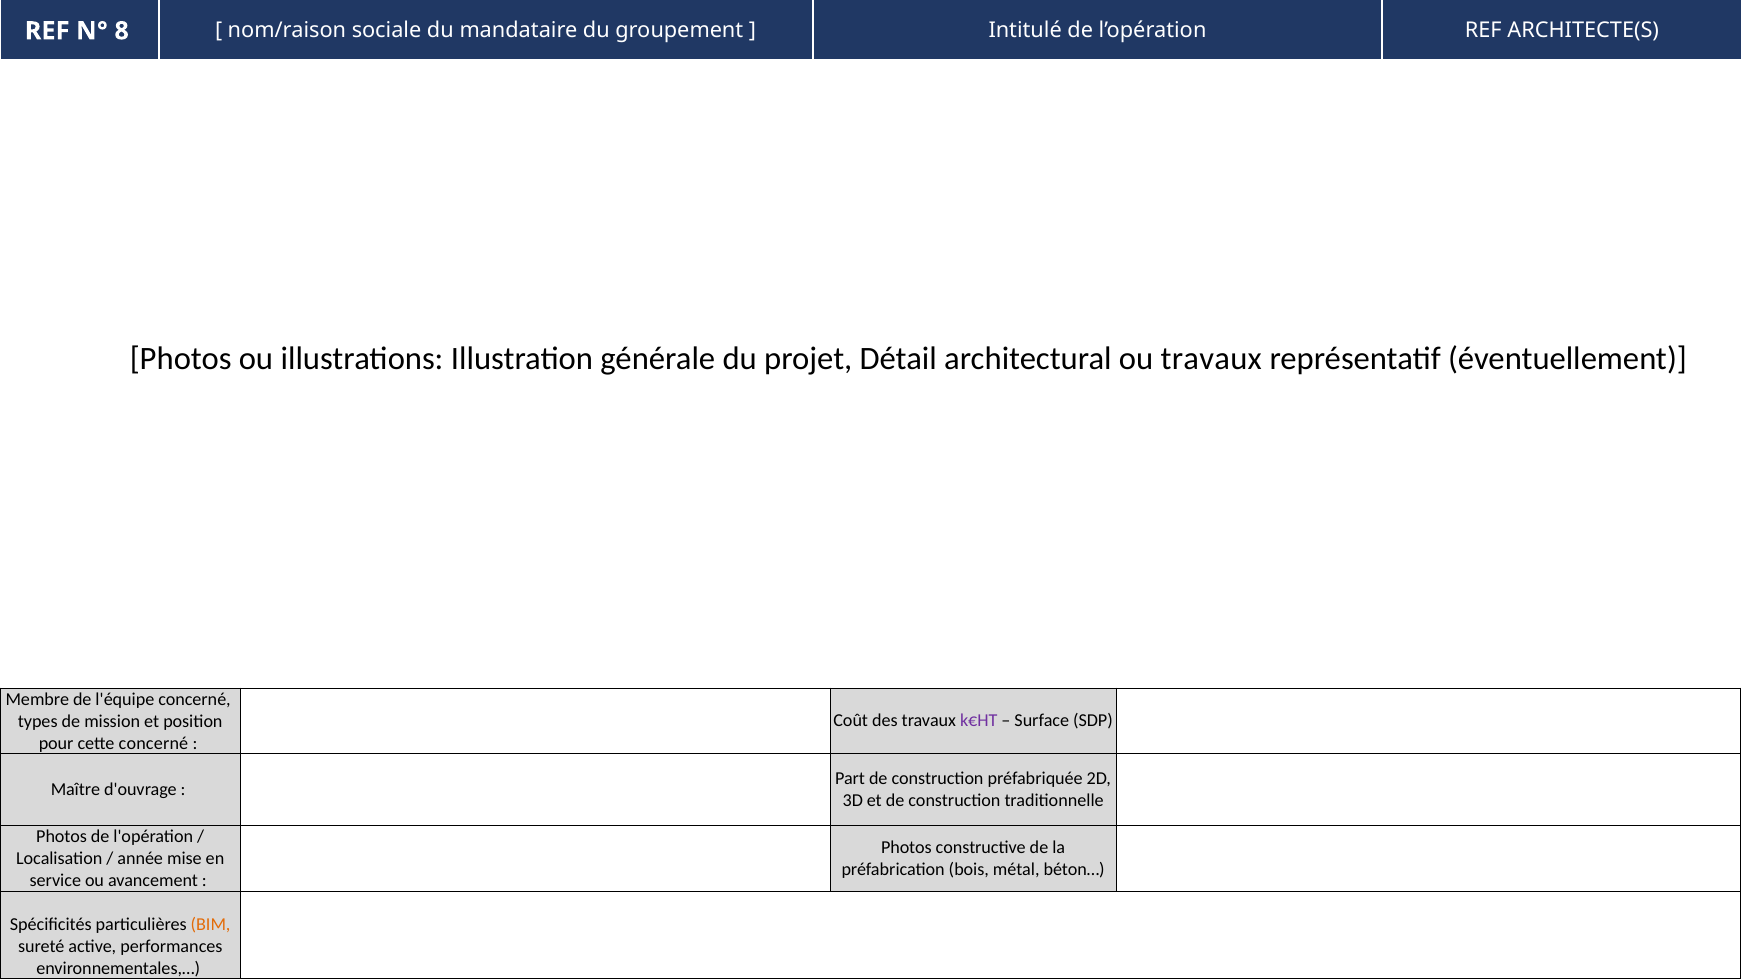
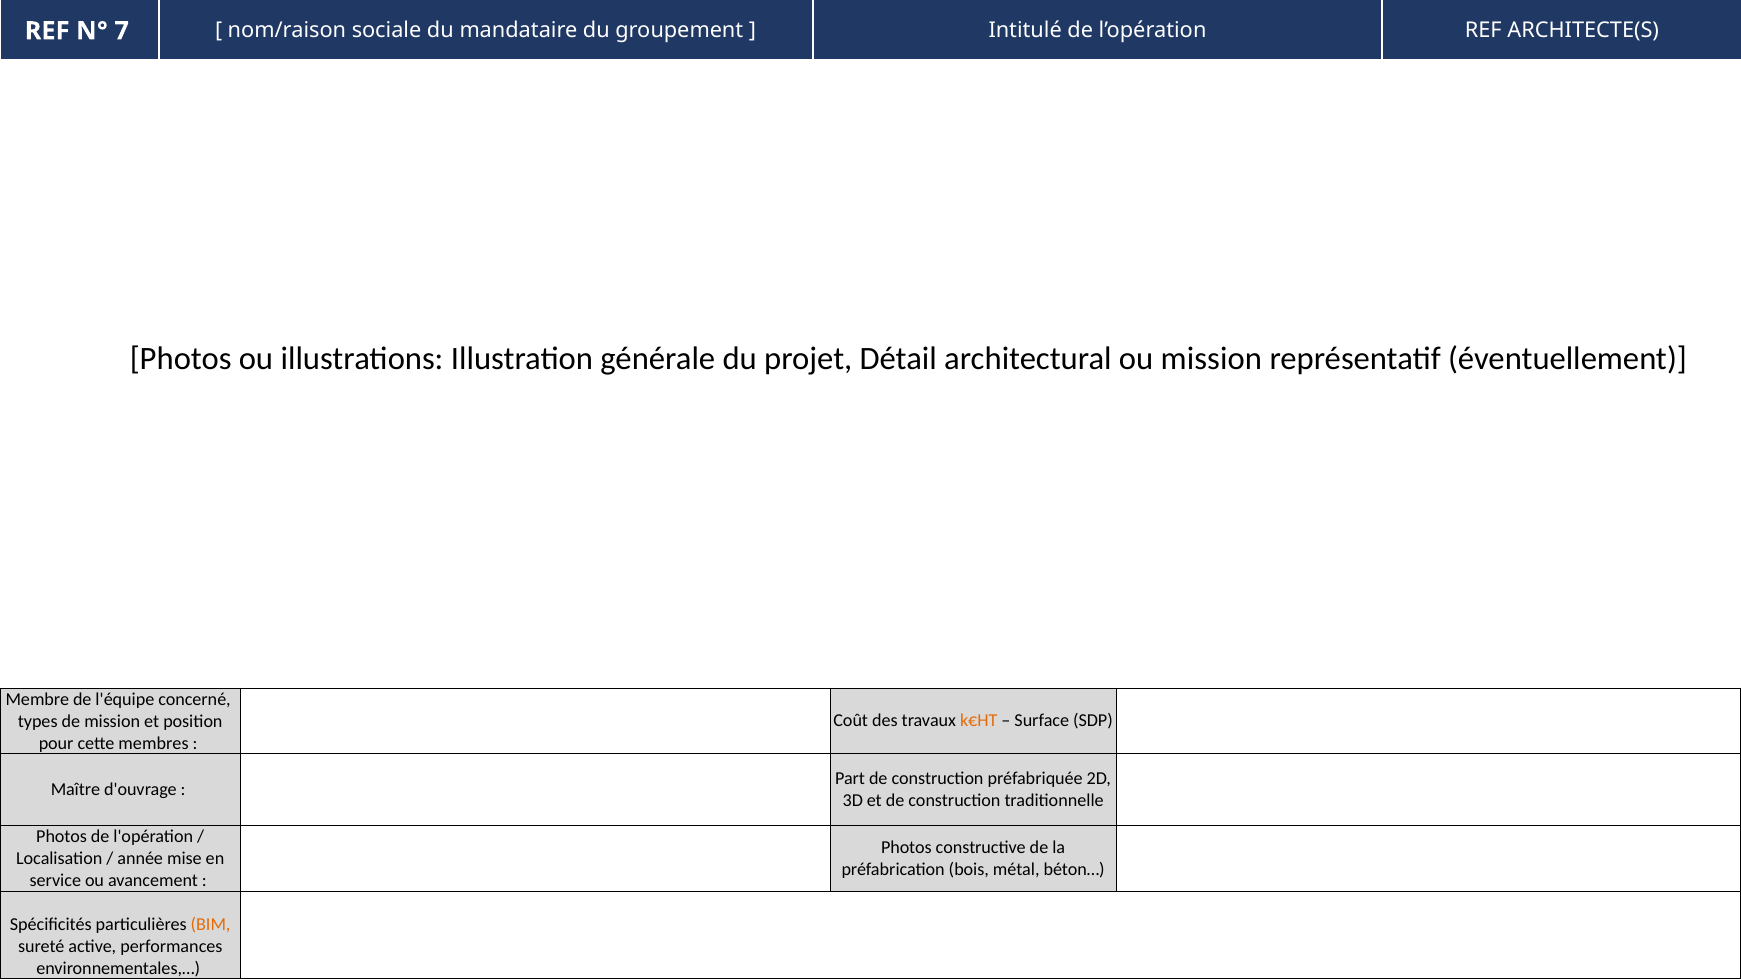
8: 8 -> 7
ou travaux: travaux -> mission
k€HT colour: purple -> orange
cette concerné: concerné -> membres
